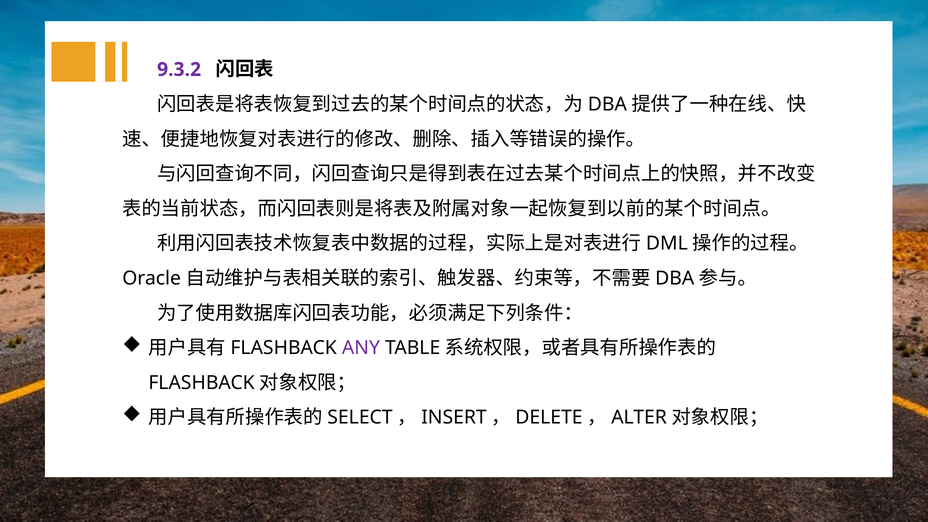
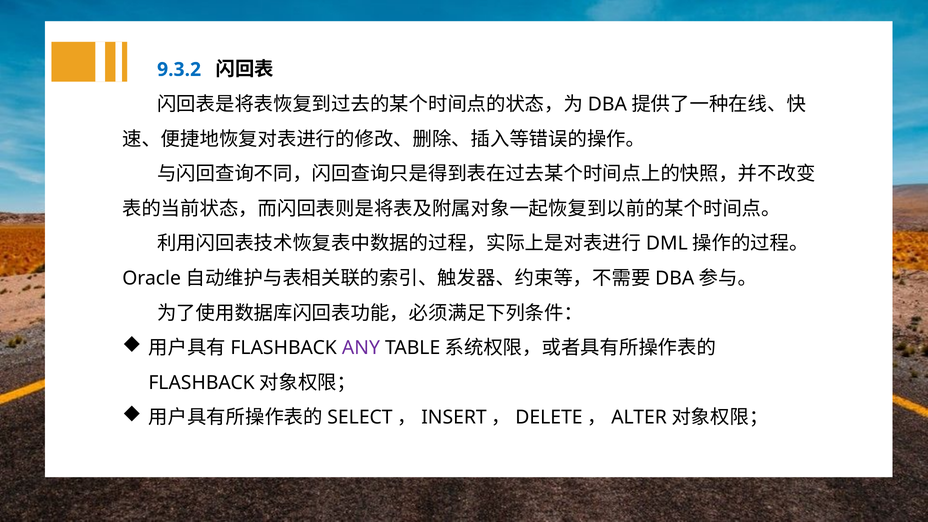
9.3.2 colour: purple -> blue
